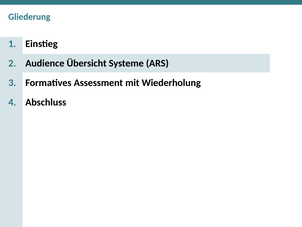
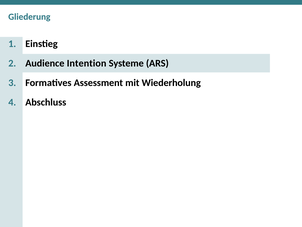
Übersicht: Übersicht -> Intention
